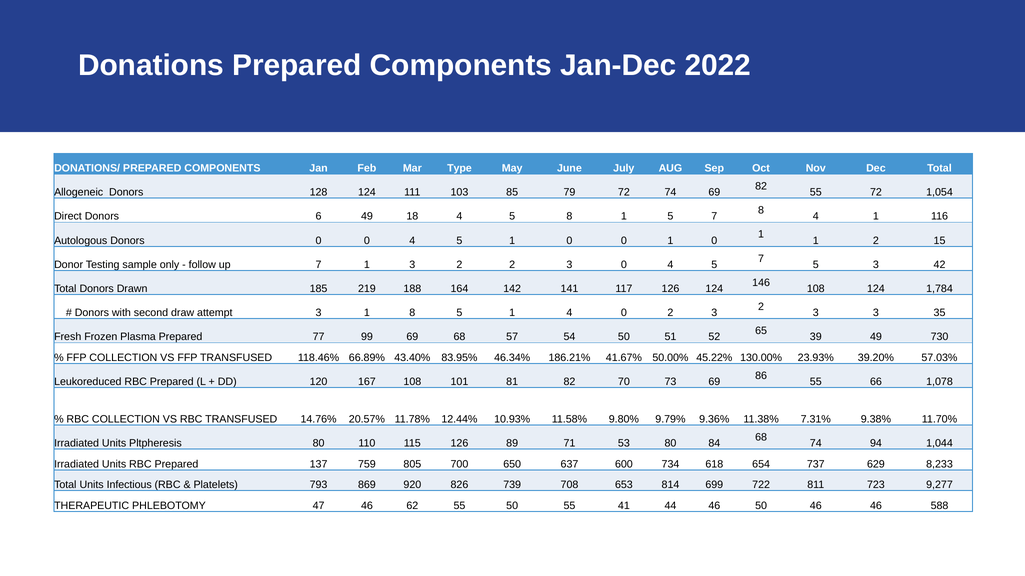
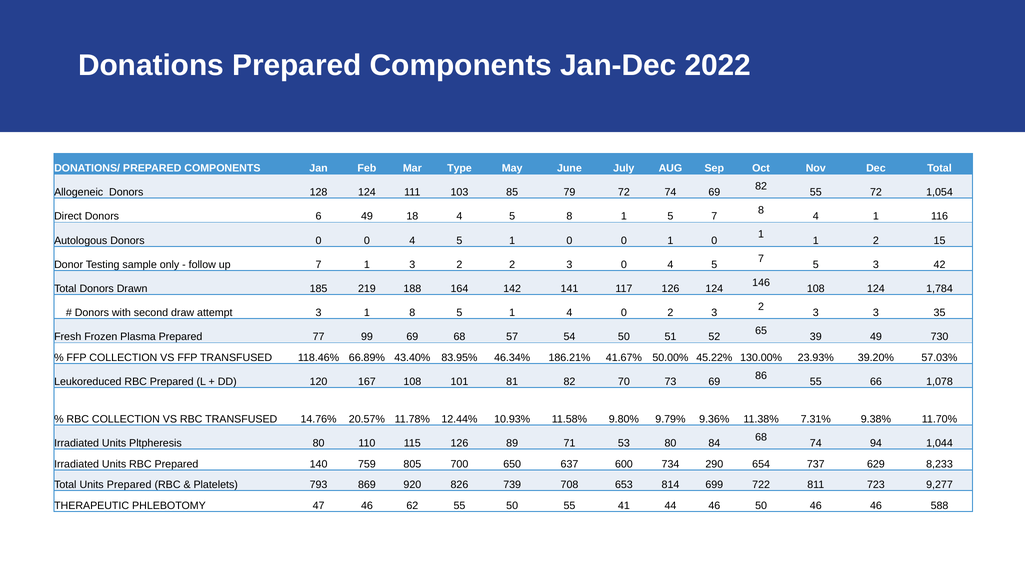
137: 137 -> 140
618: 618 -> 290
Units Infectious: Infectious -> Prepared
